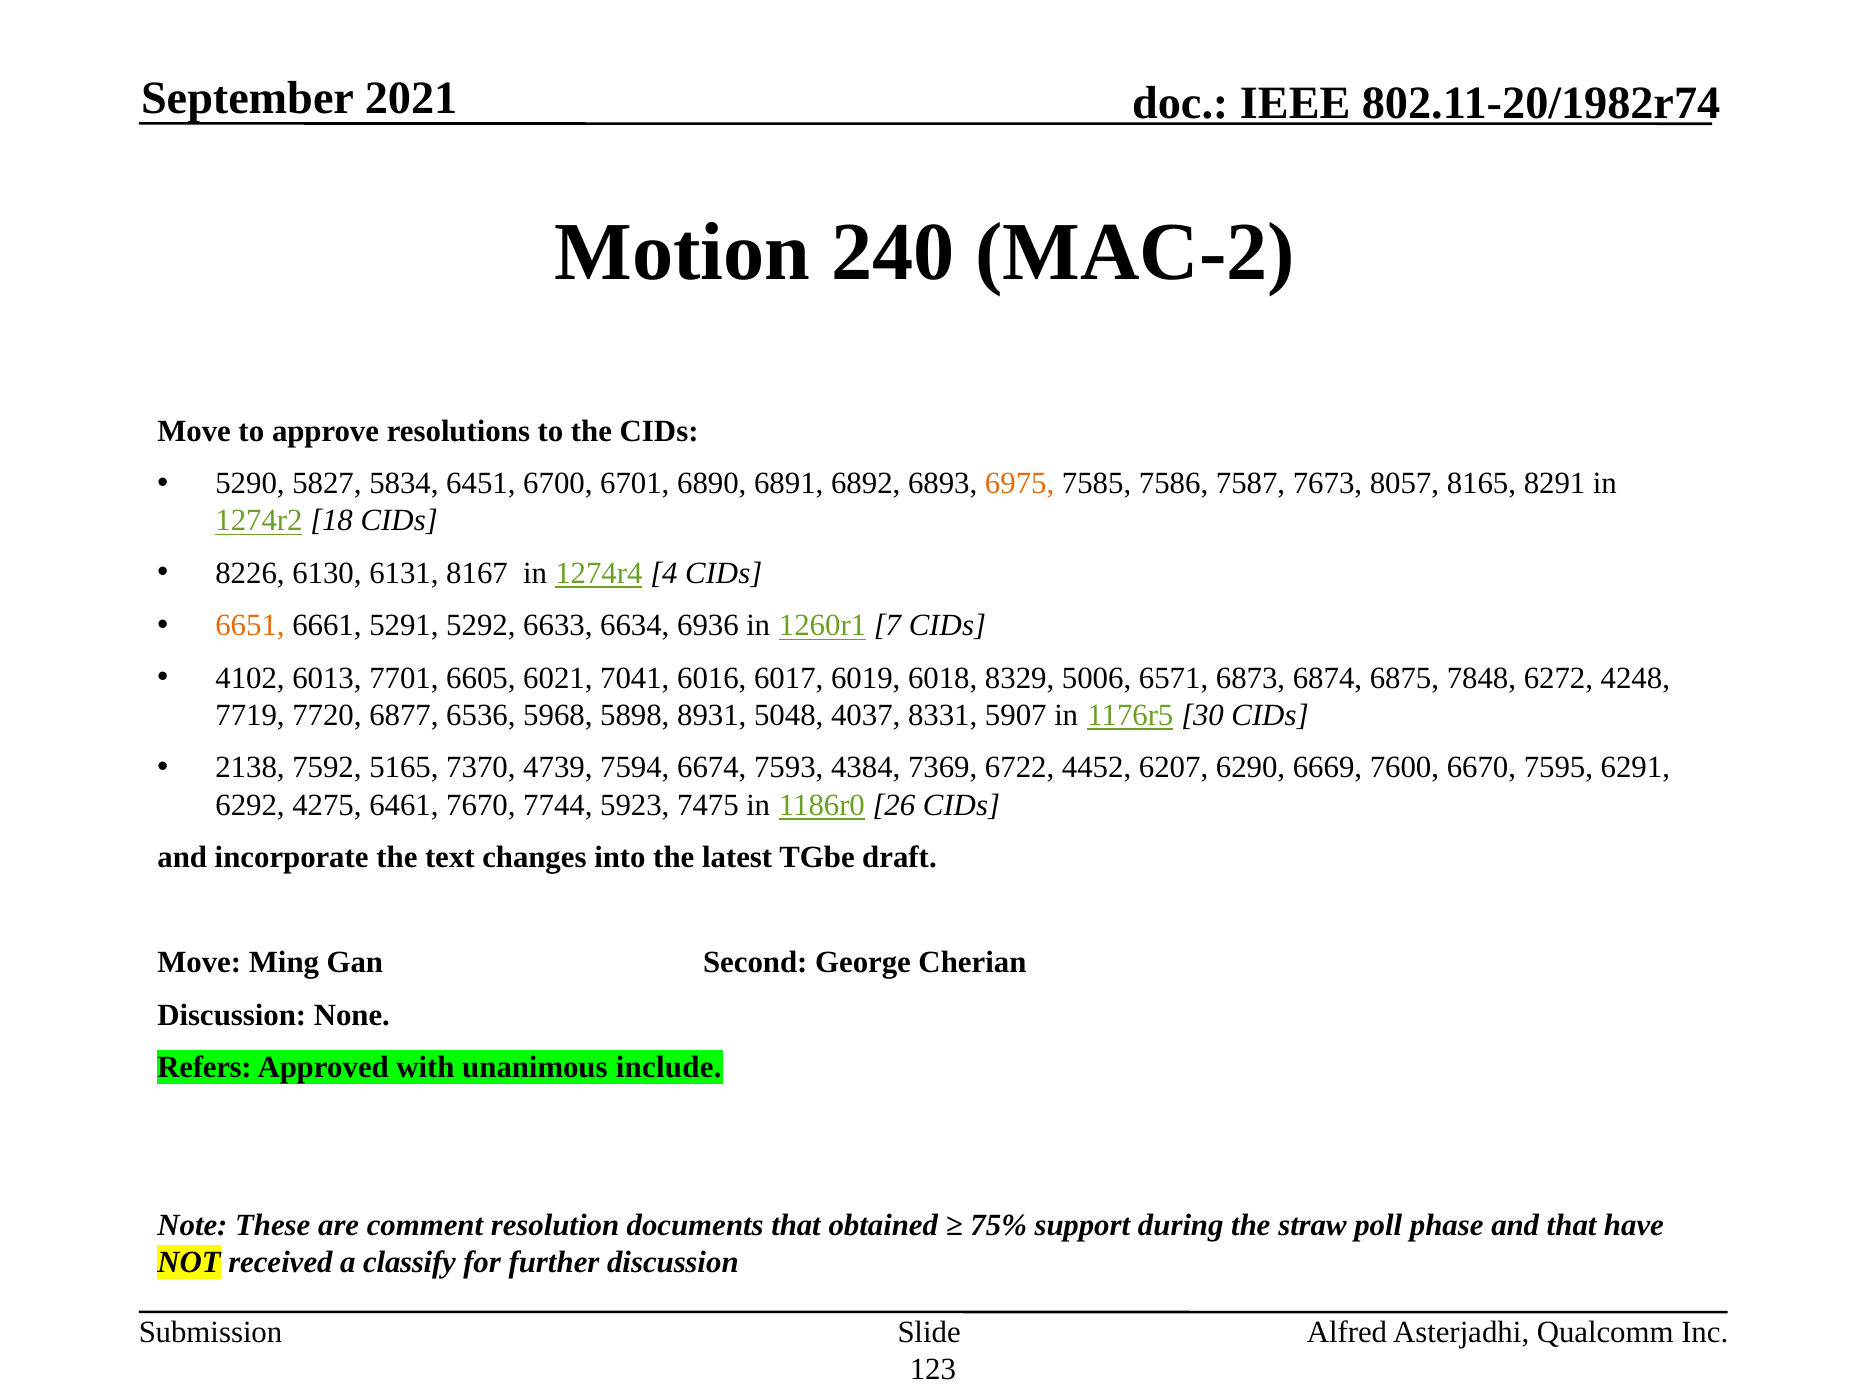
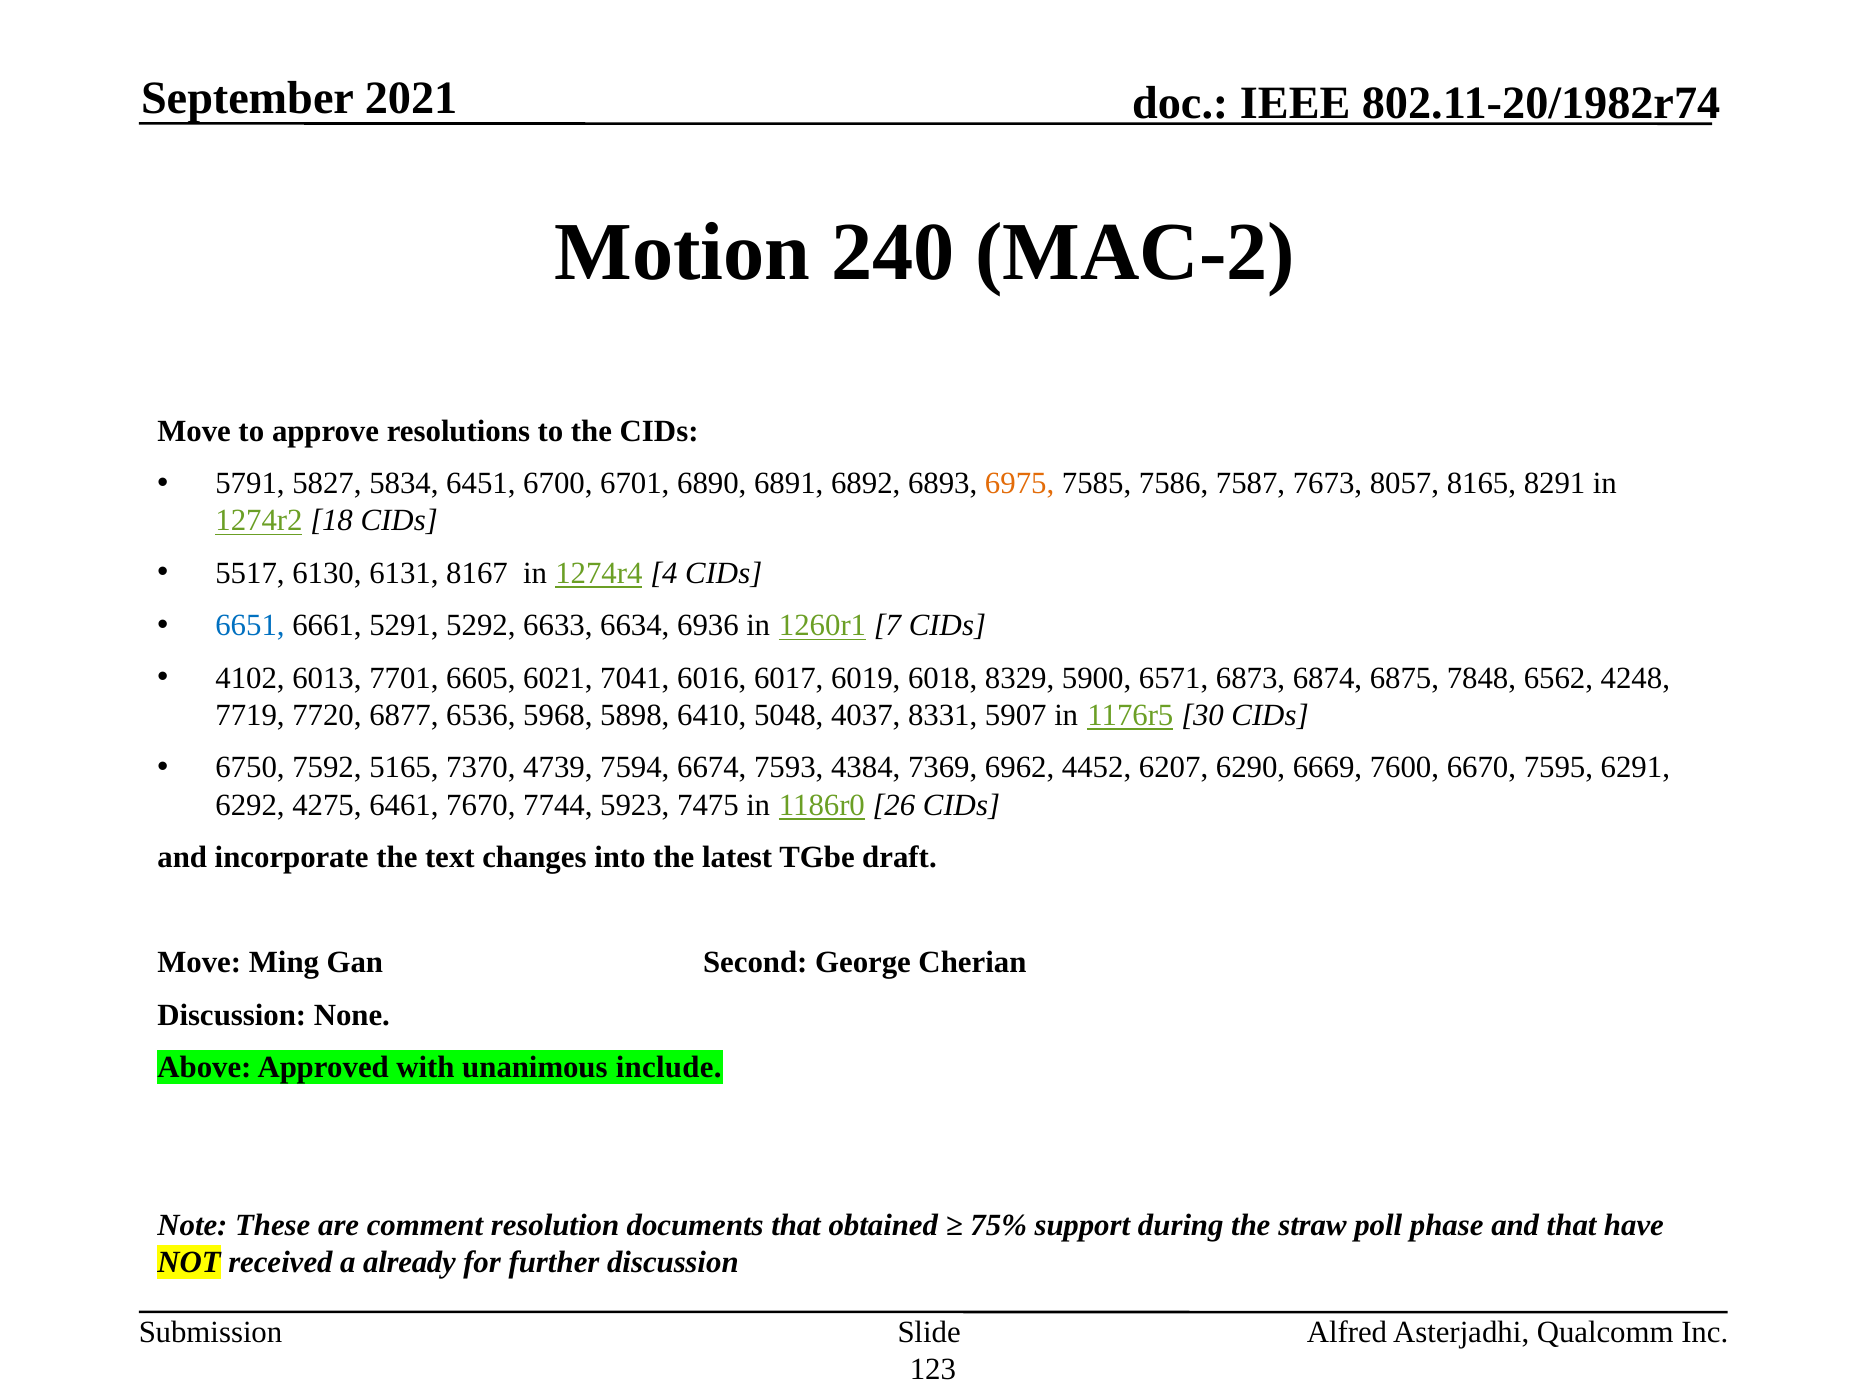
5290: 5290 -> 5791
8226: 8226 -> 5517
6651 colour: orange -> blue
5006: 5006 -> 5900
6272: 6272 -> 6562
8931: 8931 -> 6410
2138: 2138 -> 6750
6722: 6722 -> 6962
Refers: Refers -> Above
classify: classify -> already
